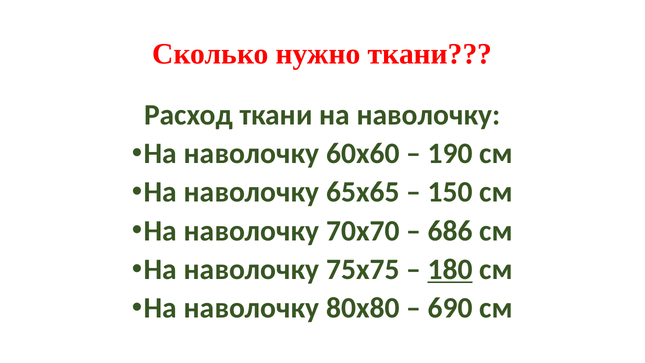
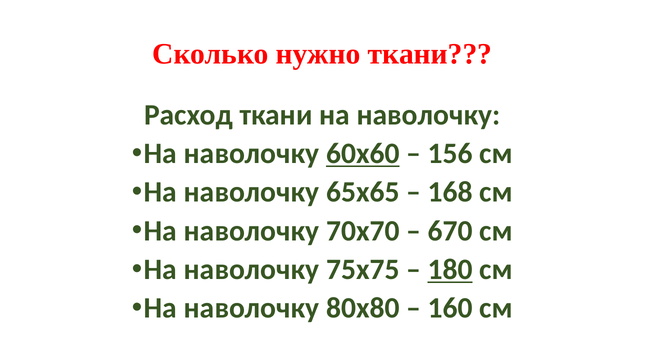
60х60 underline: none -> present
190: 190 -> 156
150: 150 -> 168
686: 686 -> 670
690: 690 -> 160
